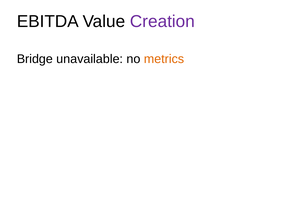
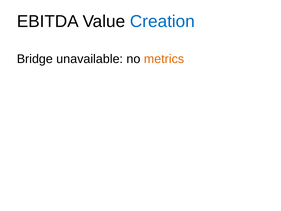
Creation colour: purple -> blue
